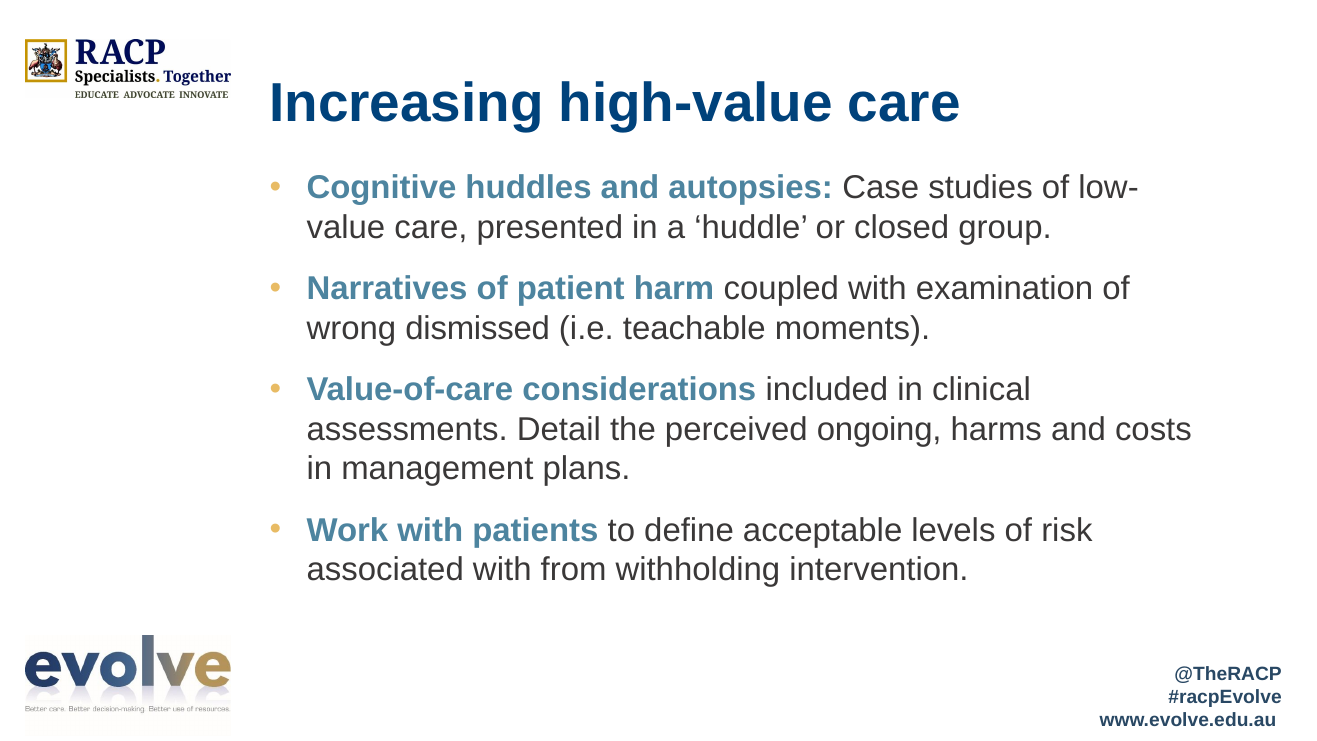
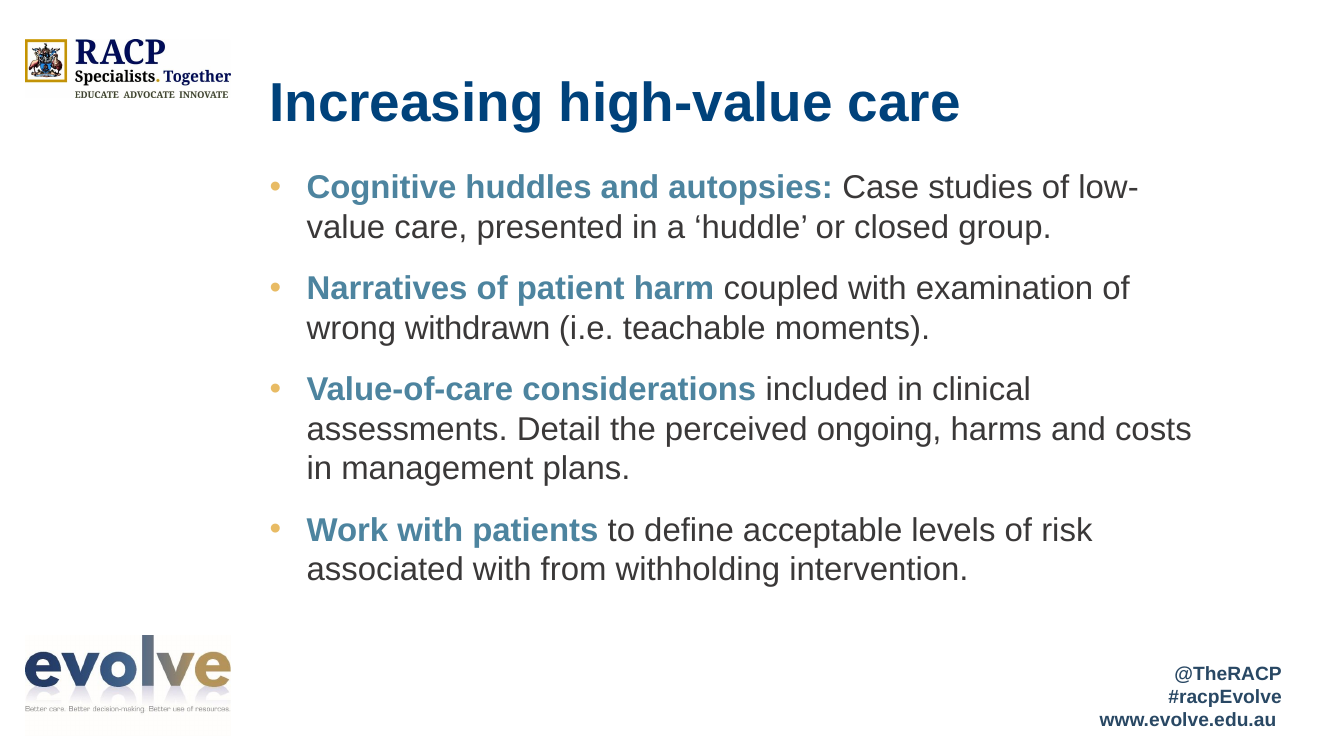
dismissed: dismissed -> withdrawn
